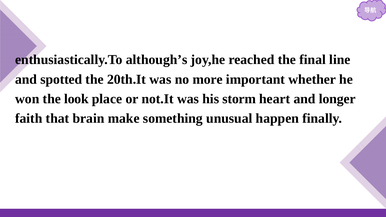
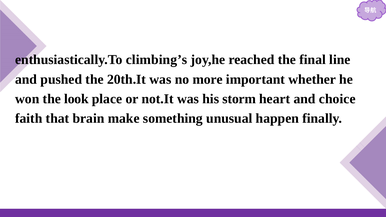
although’s: although’s -> climbing’s
spotted: spotted -> pushed
longer: longer -> choice
